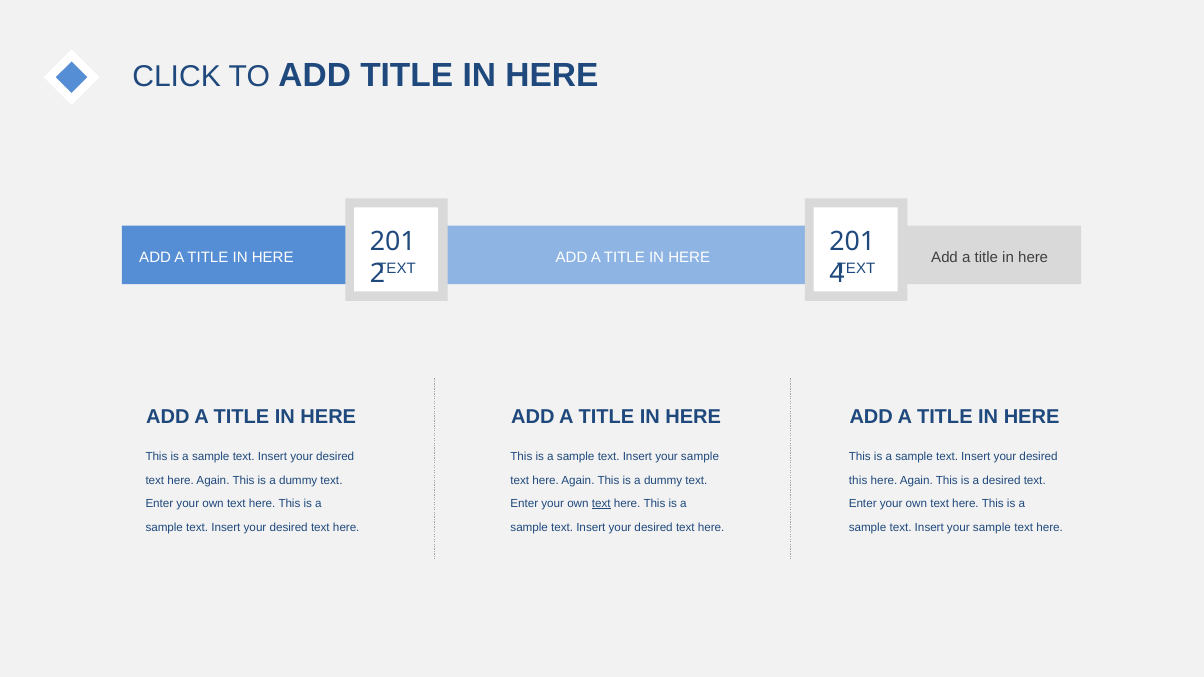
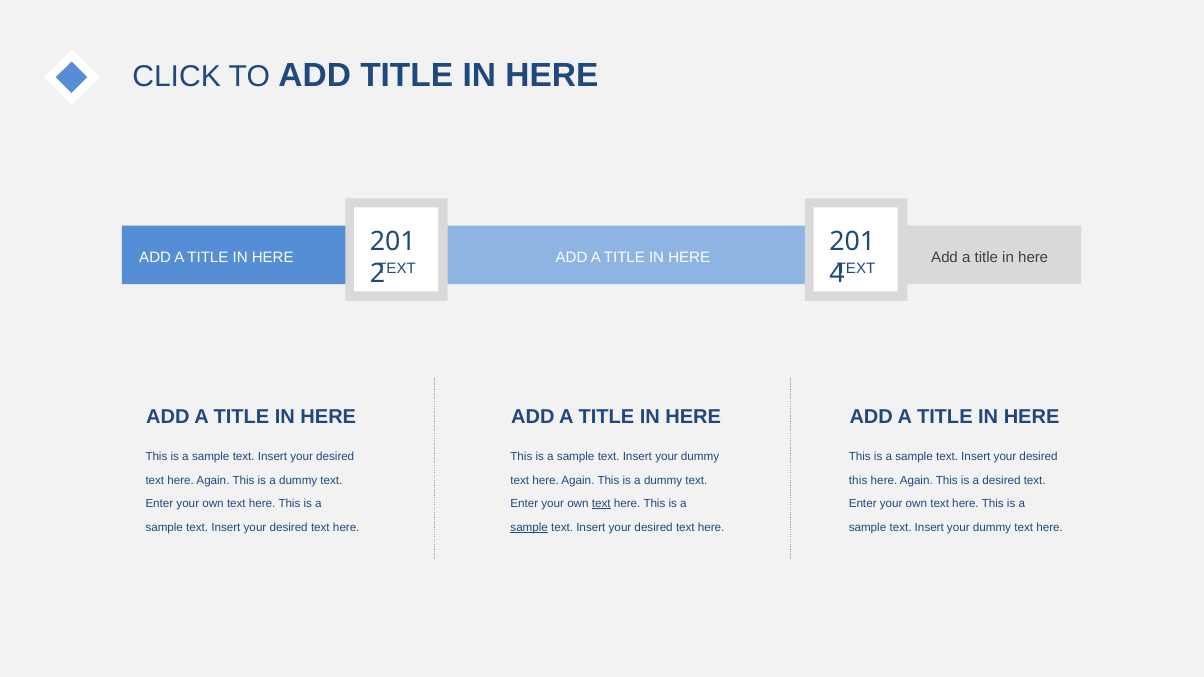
sample at (700, 457): sample -> dummy
sample at (529, 527) underline: none -> present
sample at (992, 527): sample -> dummy
